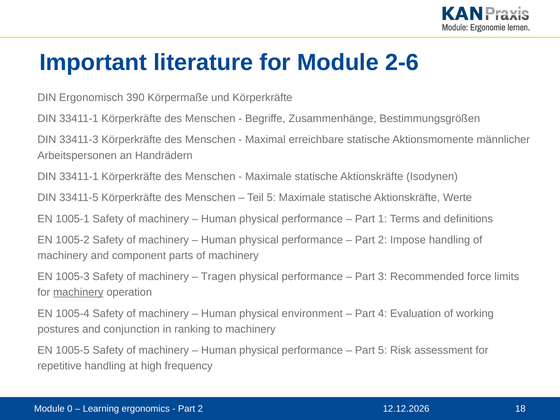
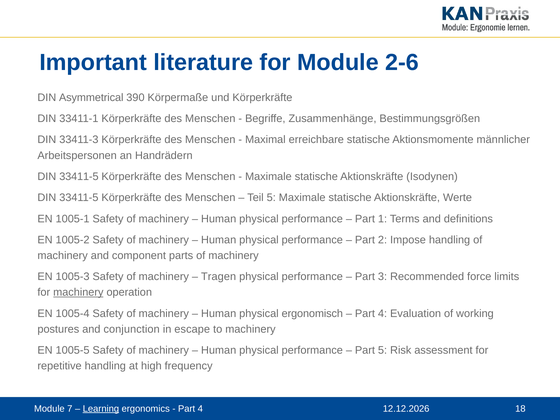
Ergonomisch: Ergonomisch -> Asymmetrical
33411-1 at (79, 177): 33411-1 -> 33411-5
environment: environment -> ergonomisch
ranking: ranking -> escape
0: 0 -> 7
Learning underline: none -> present
2 at (200, 409): 2 -> 4
